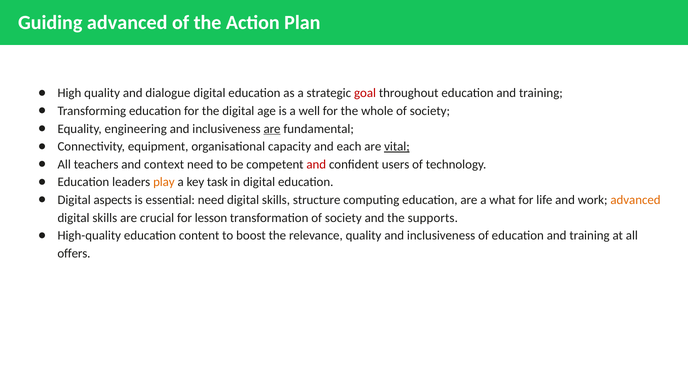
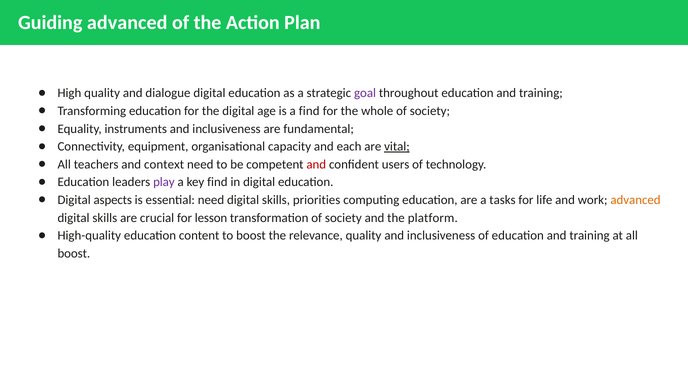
goal colour: red -> purple
a well: well -> find
engineering: engineering -> instruments
are at (272, 129) underline: present -> none
play colour: orange -> purple
key task: task -> find
structure: structure -> priorities
what: what -> tasks
supports: supports -> platform
offers at (74, 253): offers -> boost
